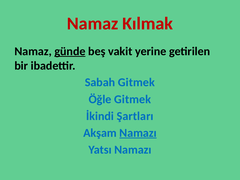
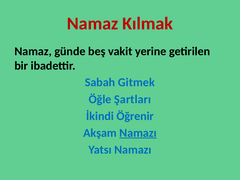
günde underline: present -> none
Öğle Gitmek: Gitmek -> Şartları
Şartları: Şartları -> Öğrenir
